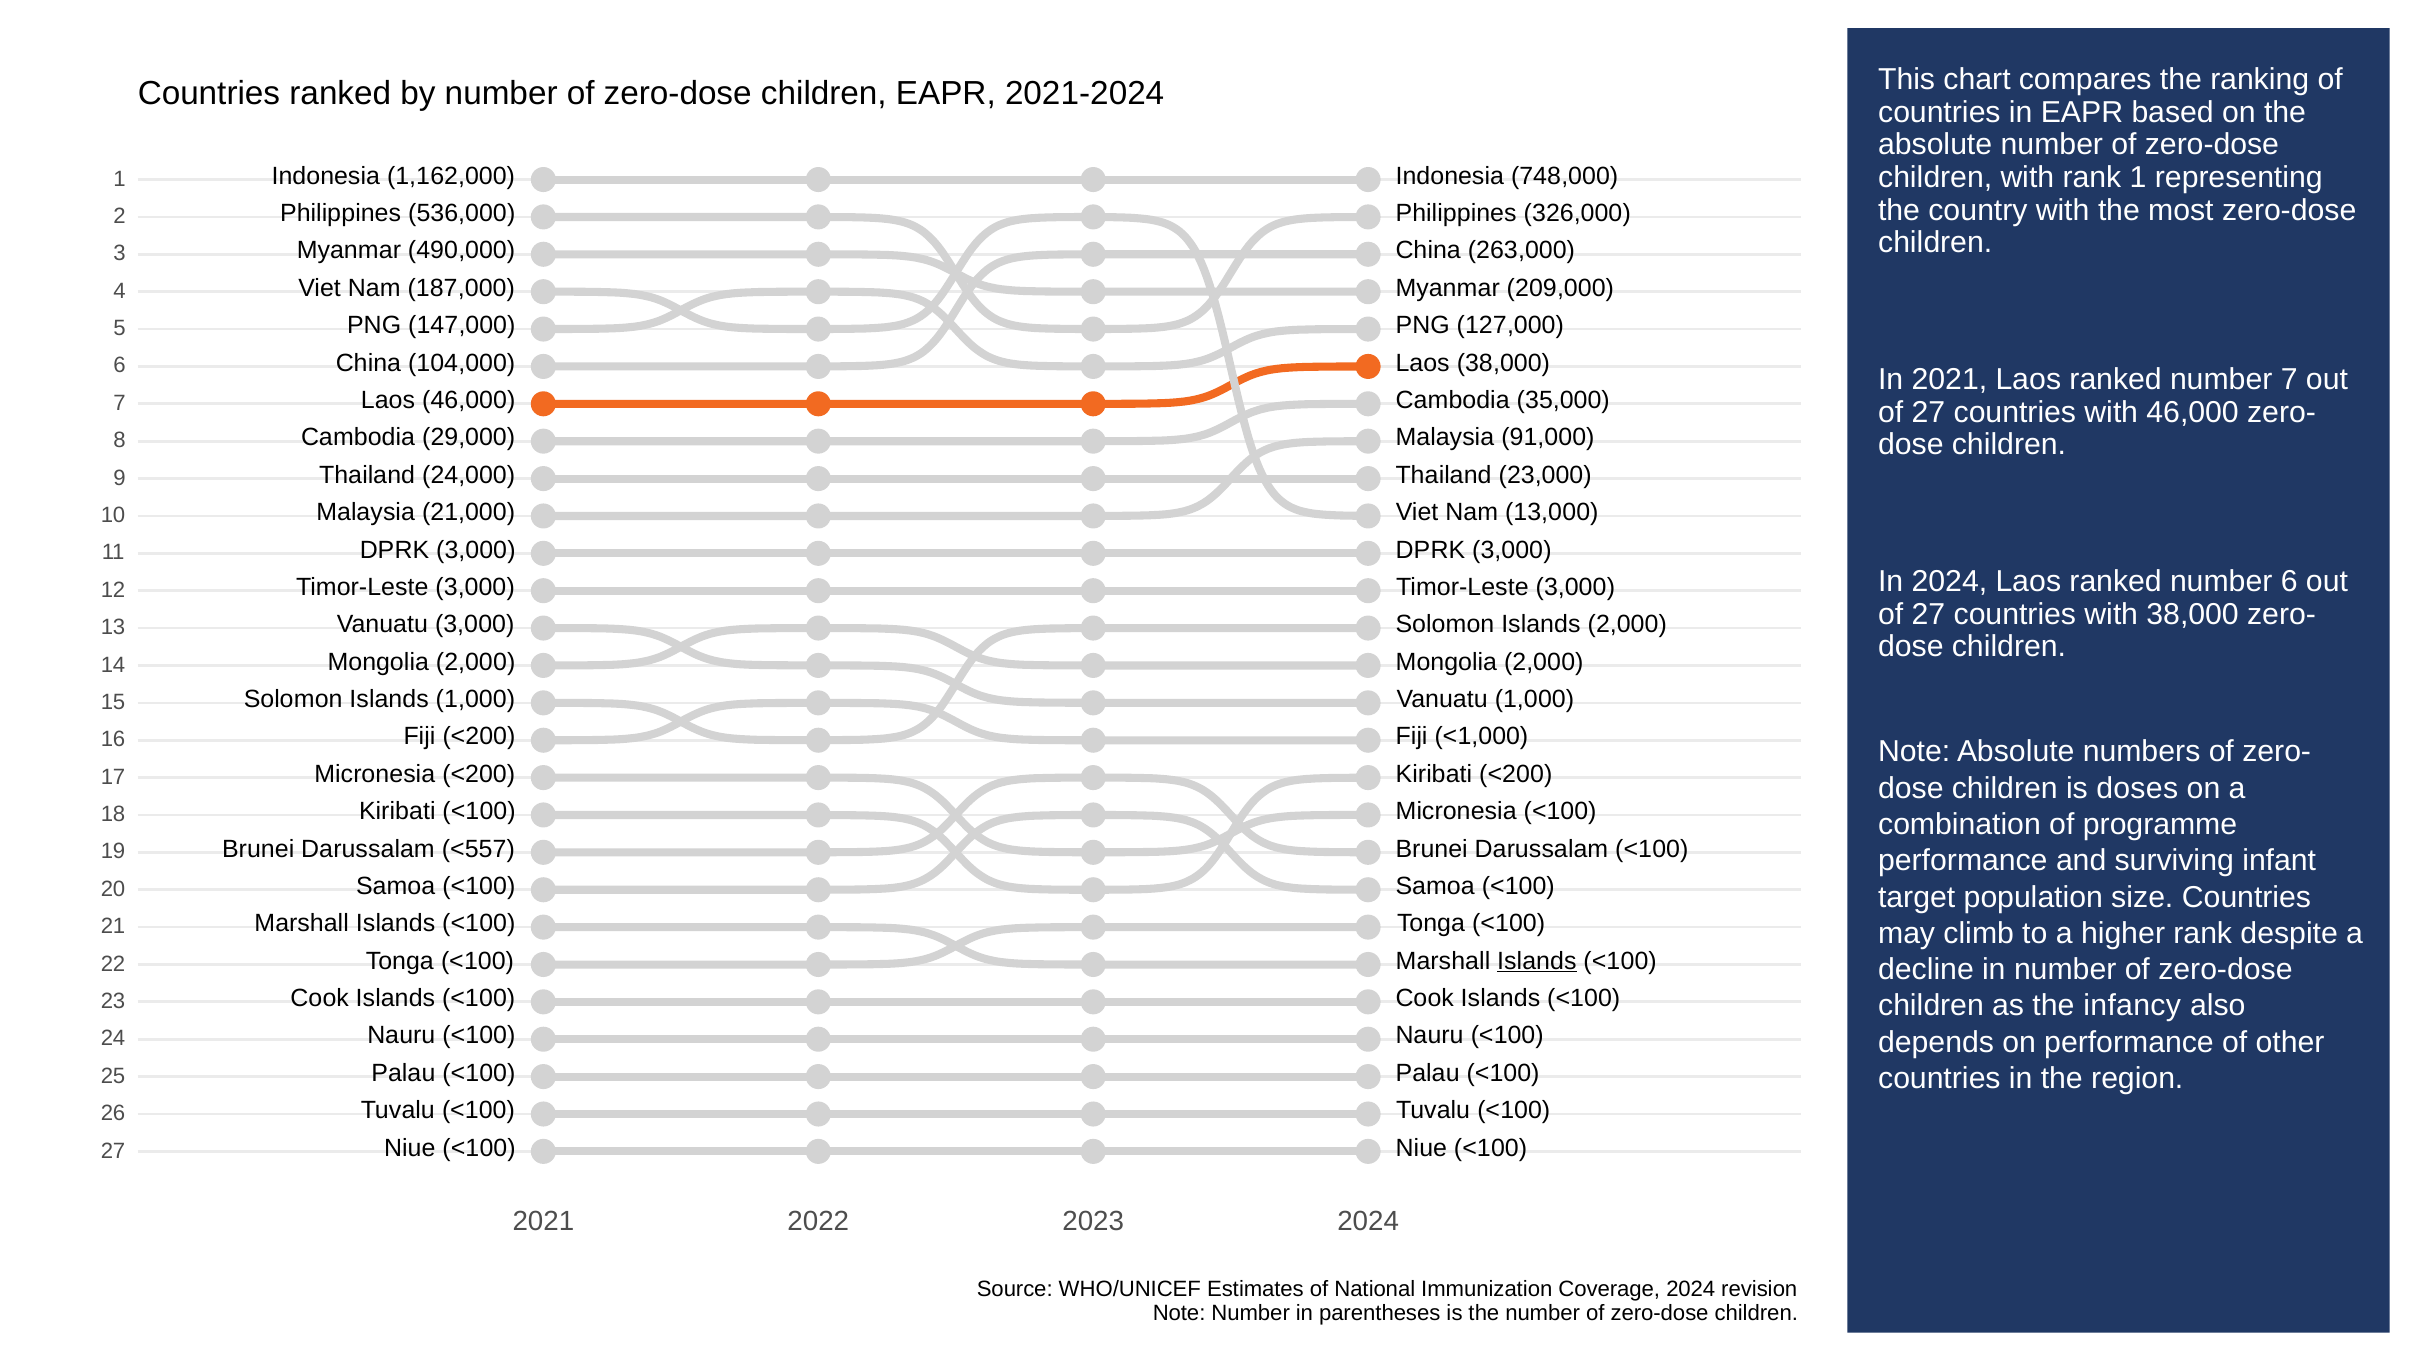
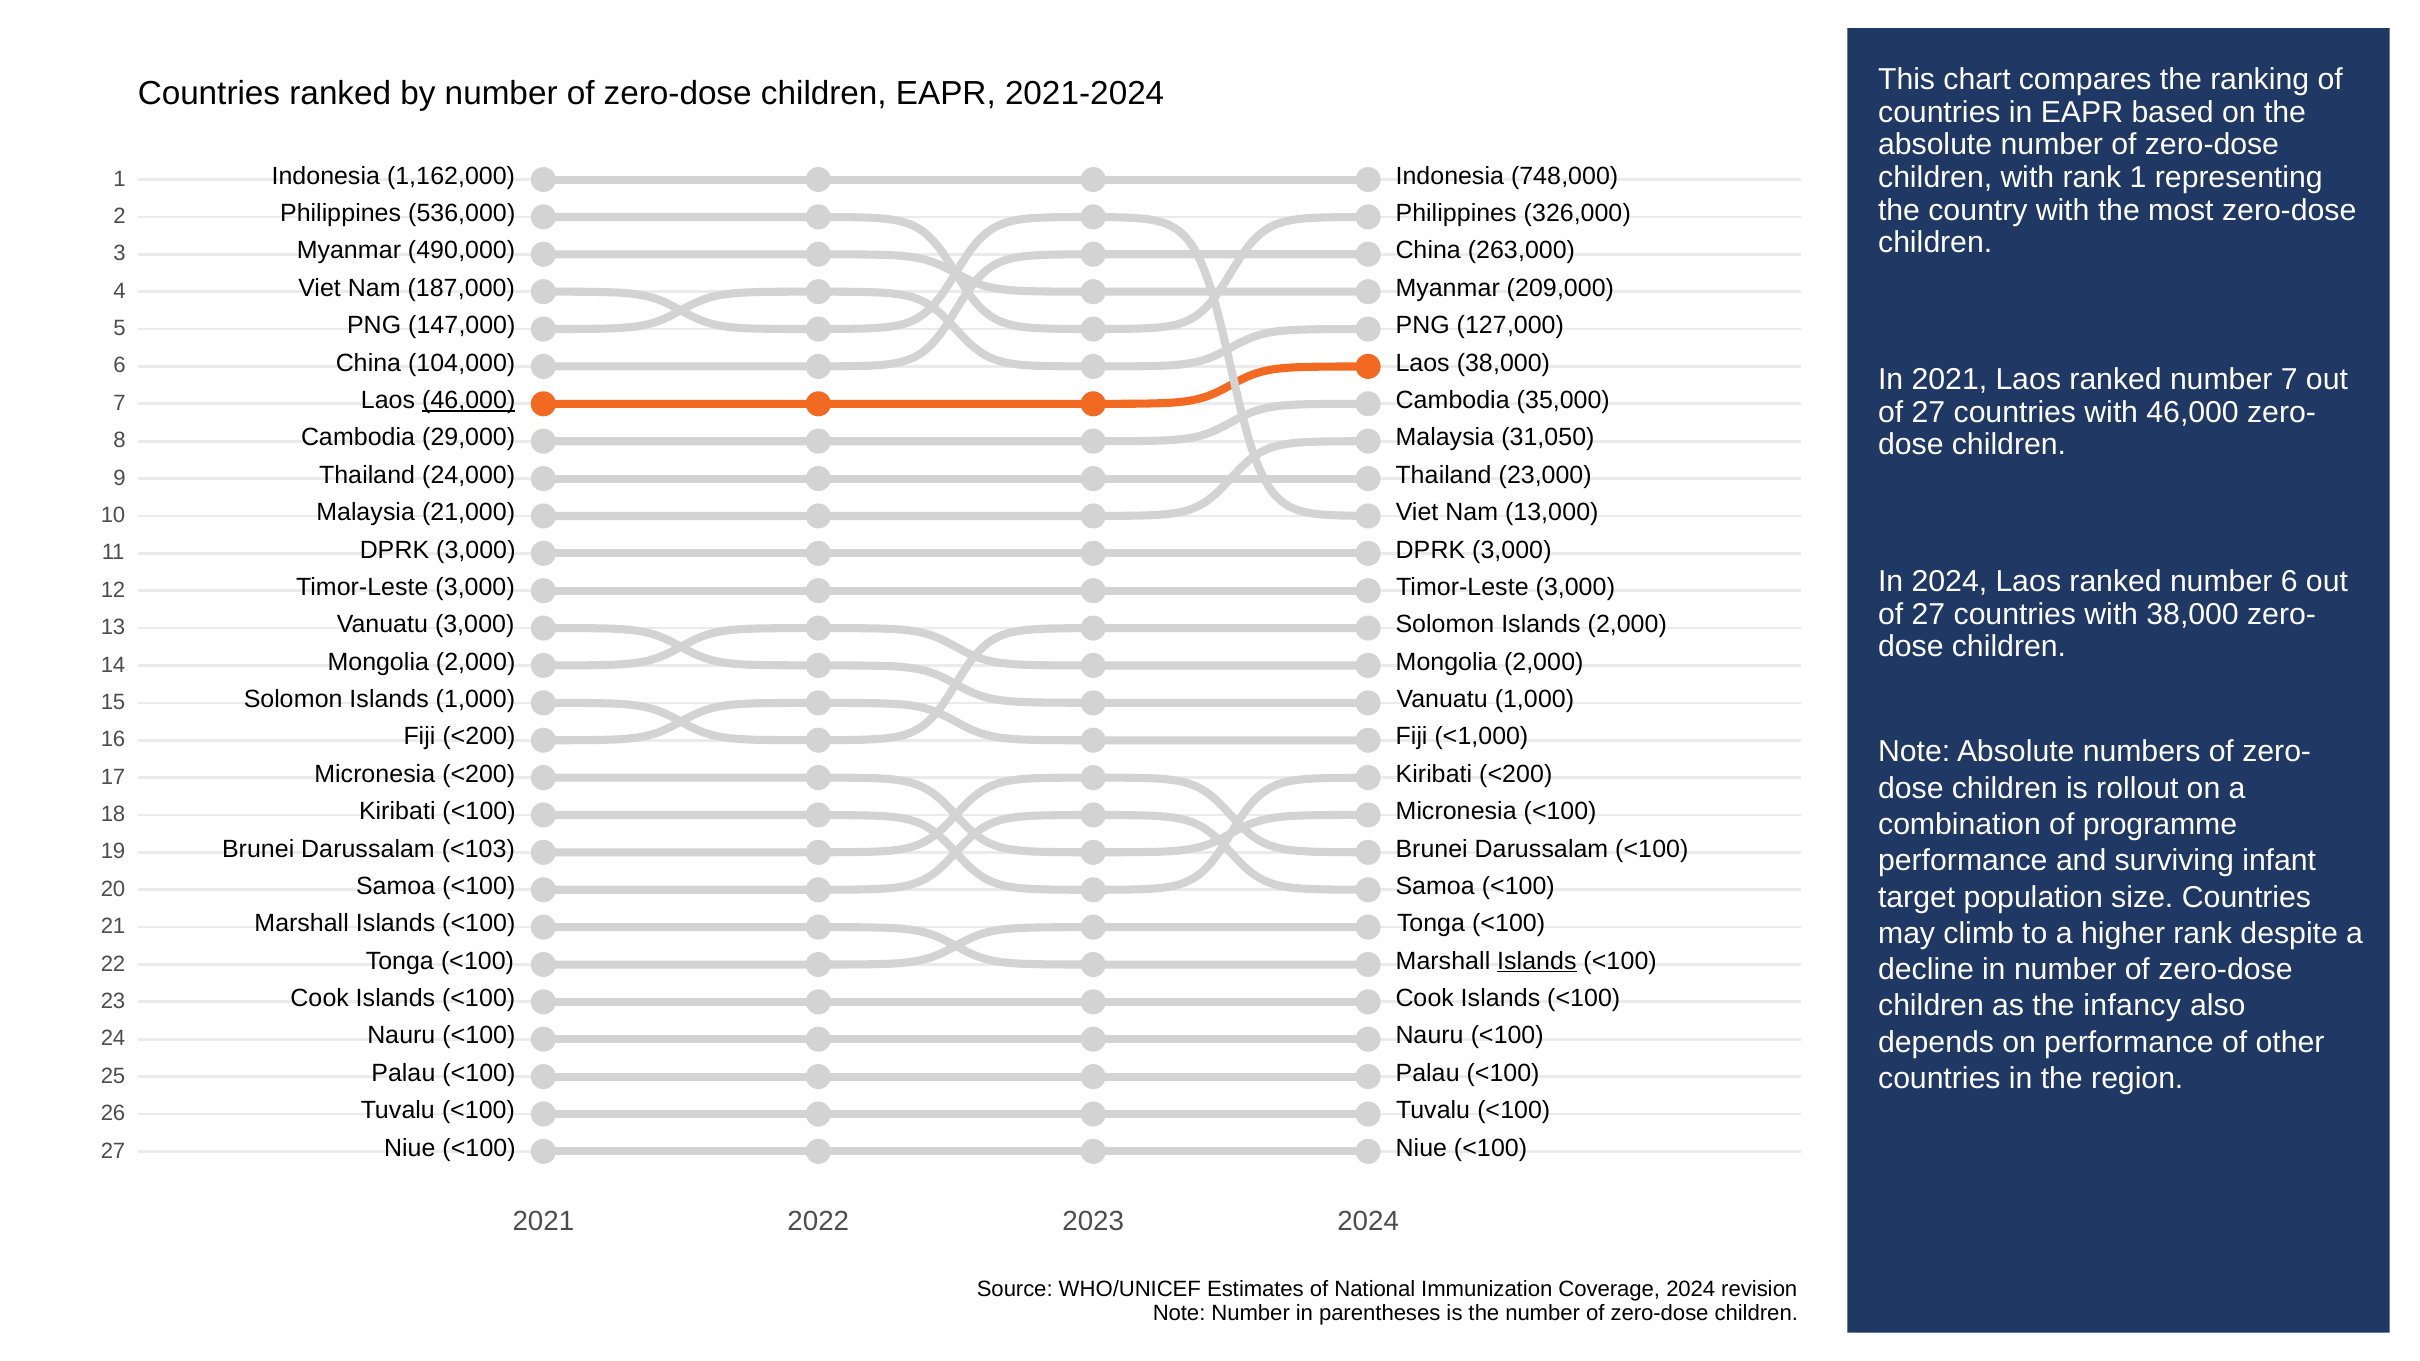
46,000 at (469, 400) underline: none -> present
91,000: 91,000 -> 31,050
doses: doses -> rollout
<557: <557 -> <103
